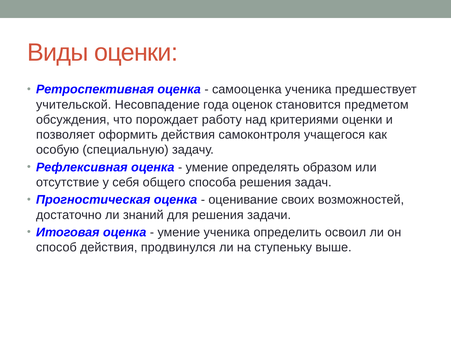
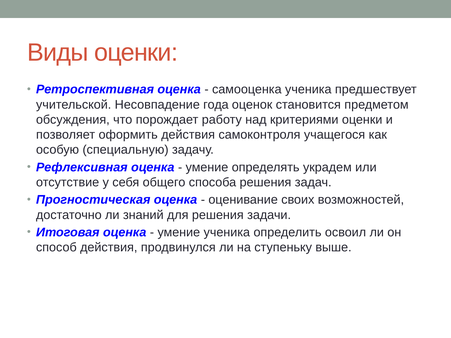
образом: образом -> украдем
